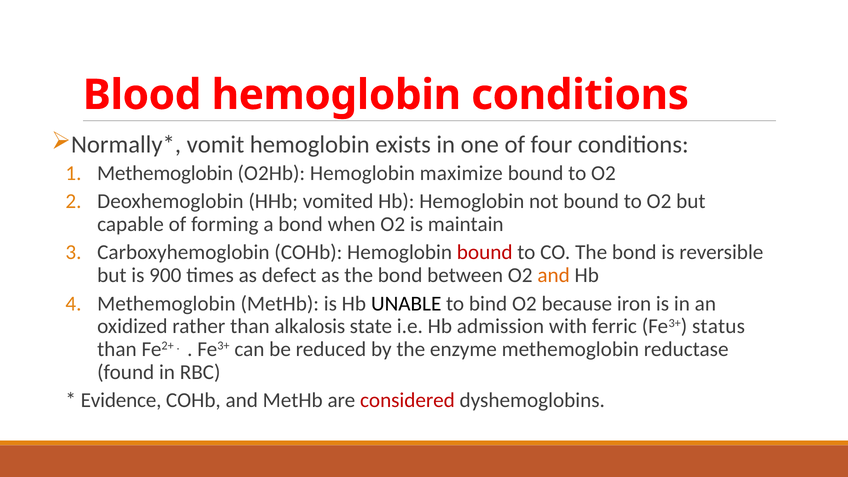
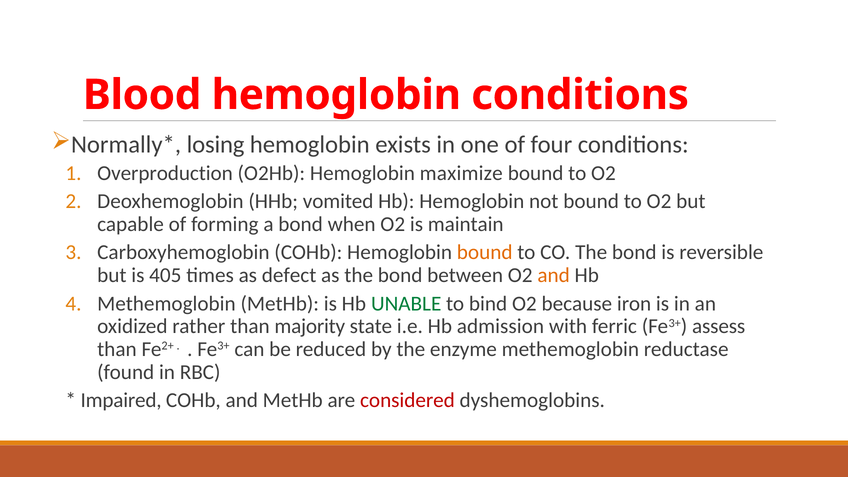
vomit: vomit -> losing
Methemoglobin at (165, 173): Methemoglobin -> Overproduction
bound at (485, 252) colour: red -> orange
900: 900 -> 405
UNABLE colour: black -> green
alkalosis: alkalosis -> majority
status: status -> assess
Evidence: Evidence -> Impaired
